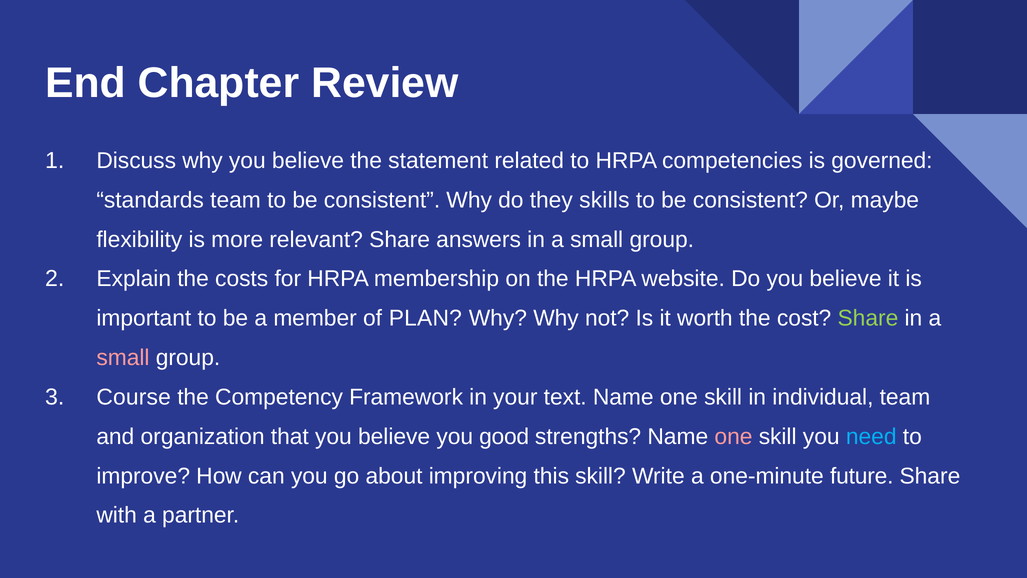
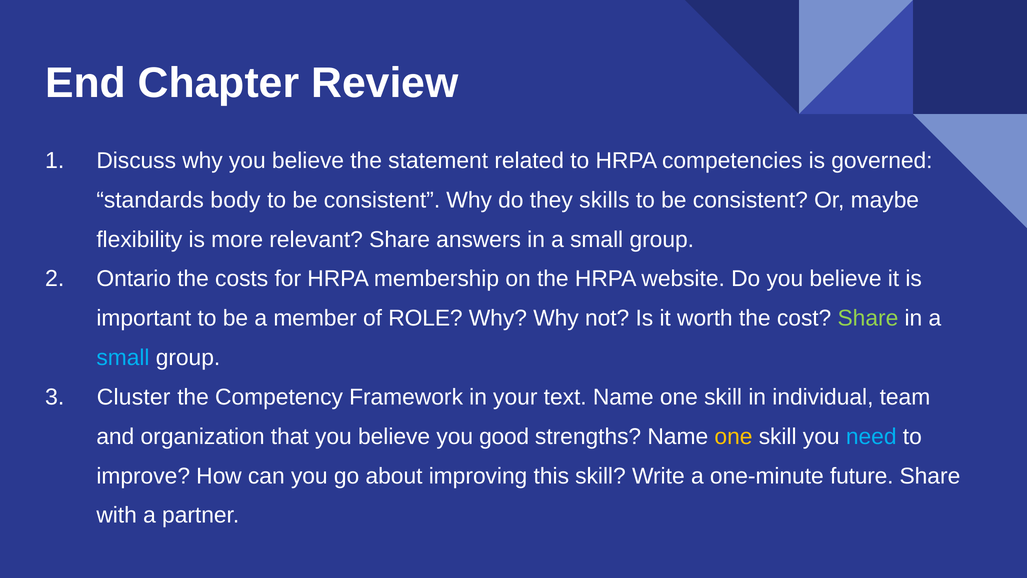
standards team: team -> body
Explain: Explain -> Ontario
PLAN: PLAN -> ROLE
small at (123, 358) colour: pink -> light blue
Course: Course -> Cluster
one at (733, 436) colour: pink -> yellow
